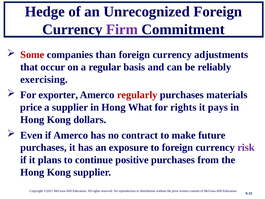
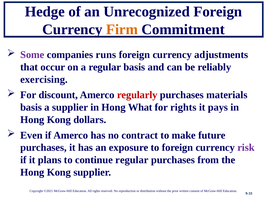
Firm colour: purple -> orange
Some colour: red -> purple
than: than -> runs
exporter: exporter -> discount
price at (31, 107): price -> basis
continue positive: positive -> regular
